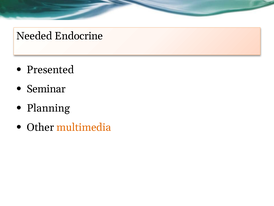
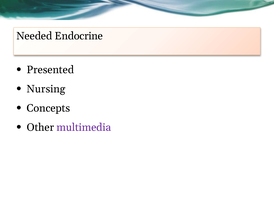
Seminar: Seminar -> Nursing
Planning: Planning -> Concepts
multimedia colour: orange -> purple
